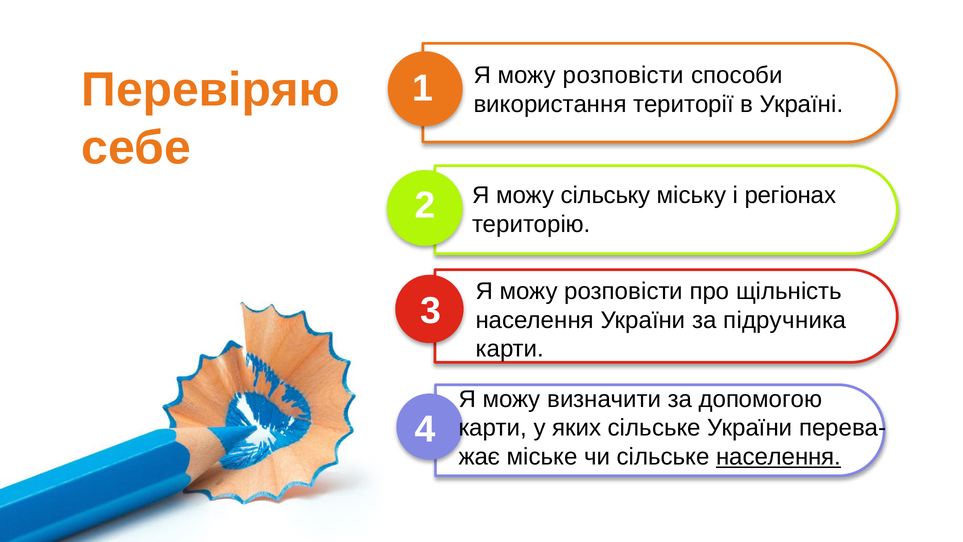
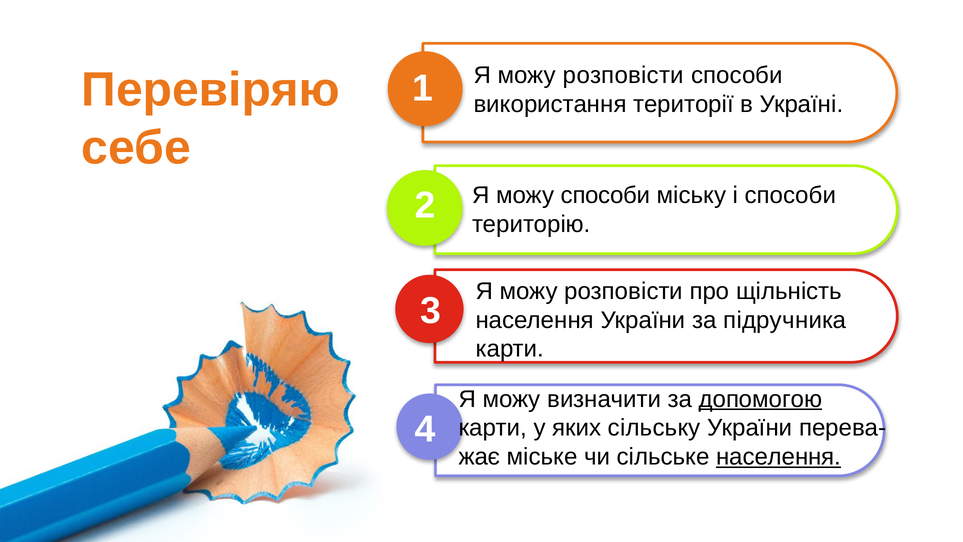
можу сільську: сільську -> способи
і регіонах: регіонах -> способи
допомогою underline: none -> present
яких сільське: сільське -> сільську
